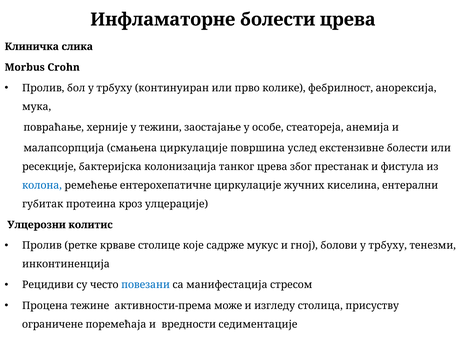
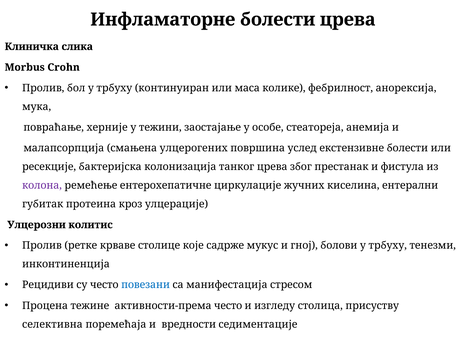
прво: прво -> маса
смањена циркулације: циркулације -> улцерогених
колона colour: blue -> purple
активности-према може: може -> често
ограничене: ограничене -> селективна
